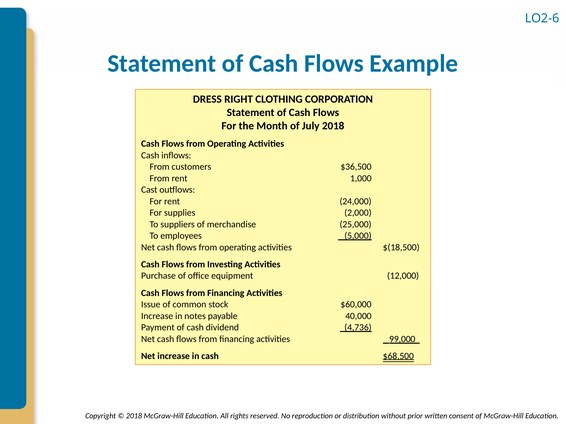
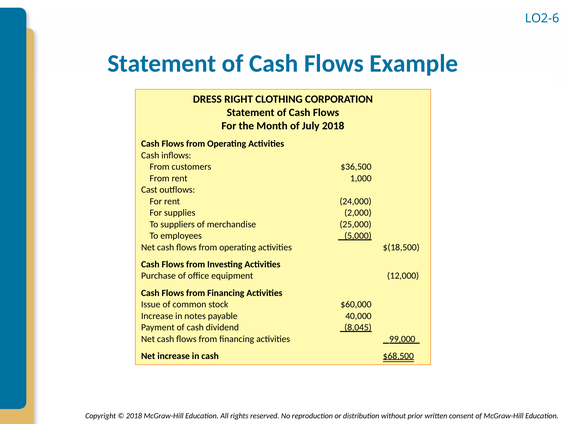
4,736: 4,736 -> 8,045
